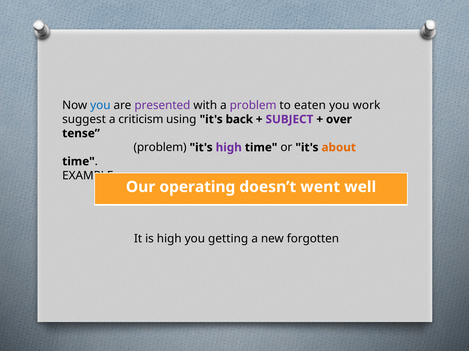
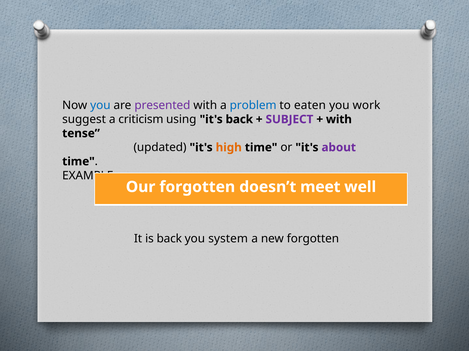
problem at (253, 106) colour: purple -> blue
over at (339, 120): over -> with
problem at (160, 148): problem -> updated
high at (229, 148) colour: purple -> orange
about colour: orange -> purple
Our operating: operating -> forgotten
went: went -> meet
is high: high -> back
getting: getting -> system
